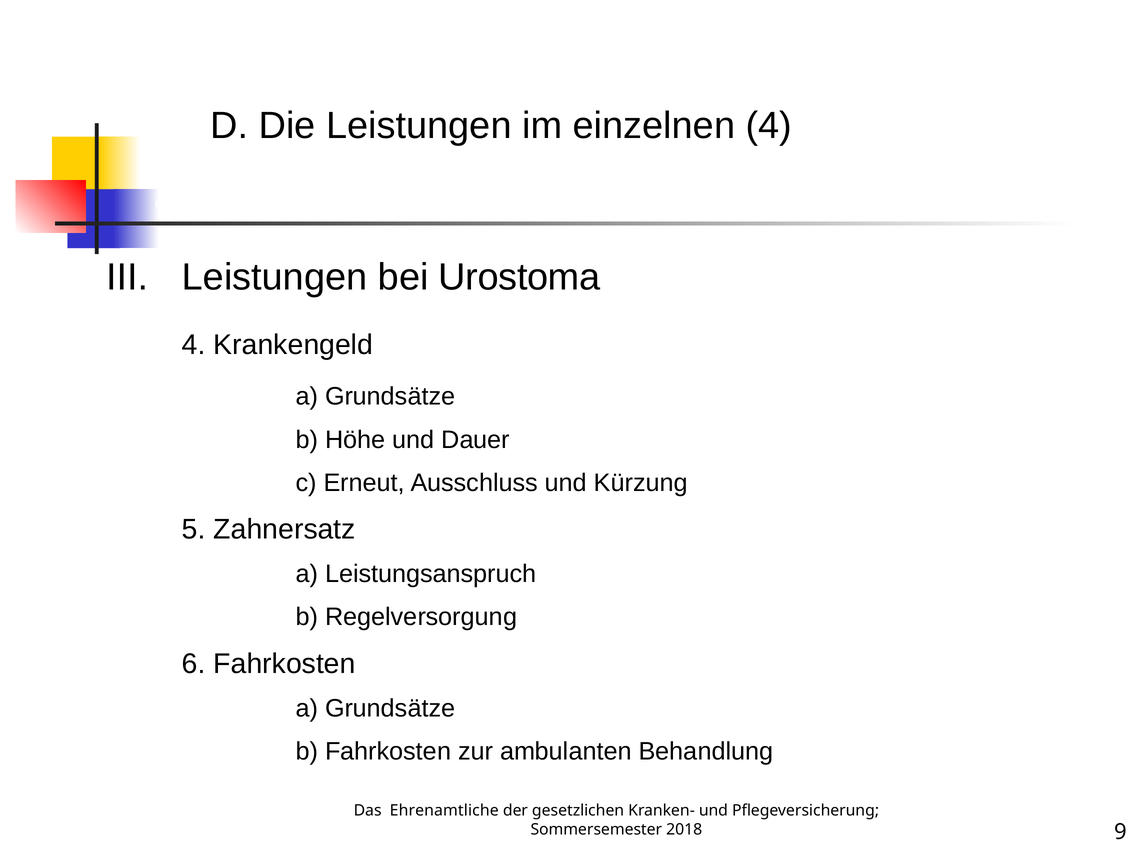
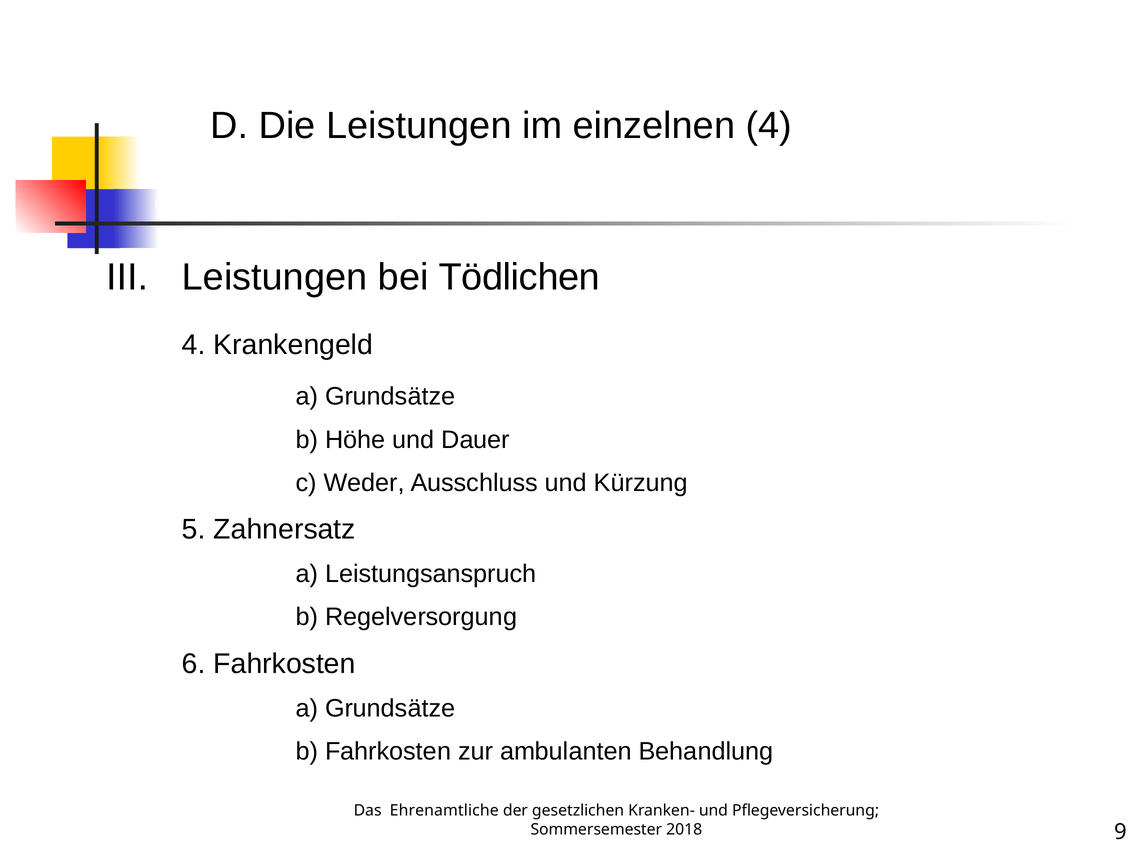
Urostoma: Urostoma -> Tödlichen
Erneut: Erneut -> Weder
